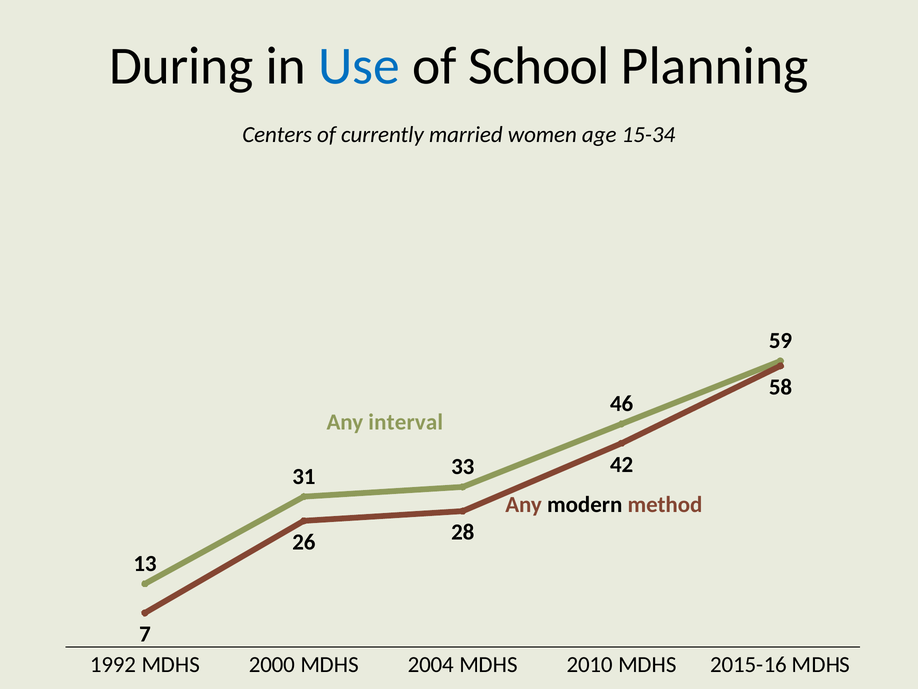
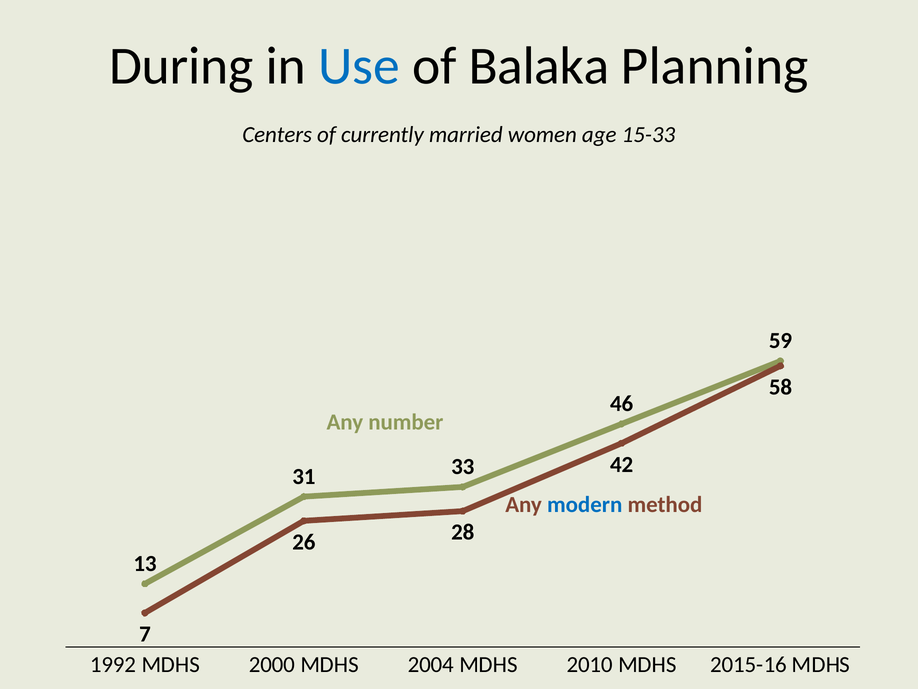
School: School -> Balaka
15-34: 15-34 -> 15-33
interval: interval -> number
modern colour: black -> blue
